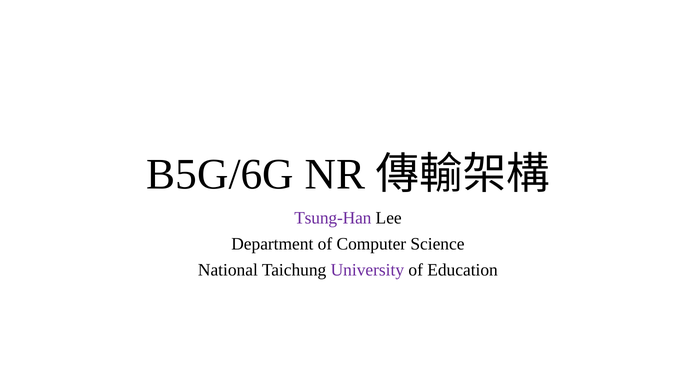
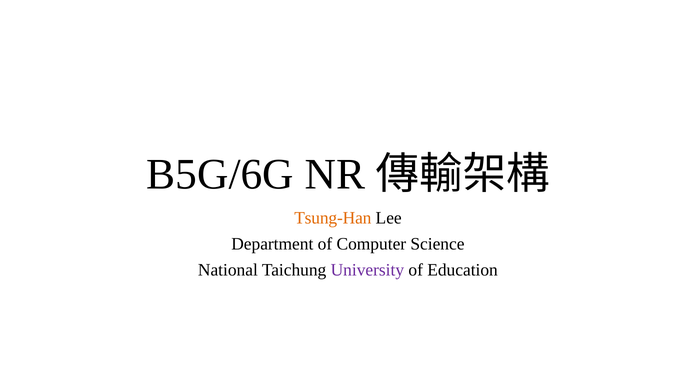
Tsung-Han colour: purple -> orange
